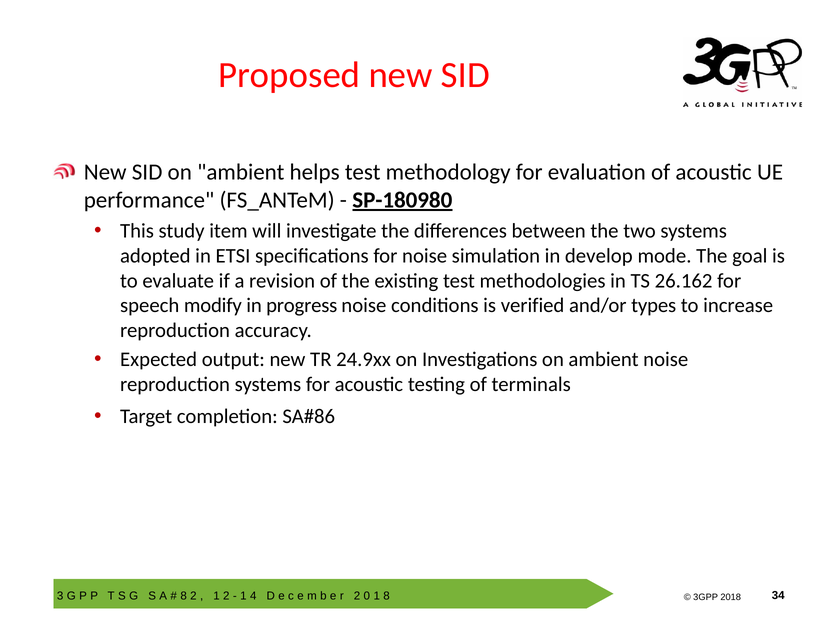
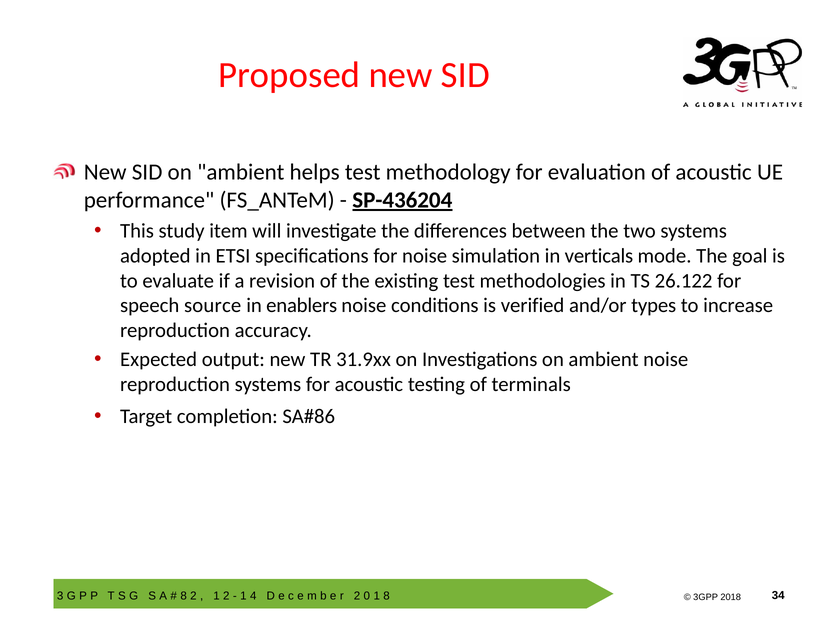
SP-180980: SP-180980 -> SP-436204
develop: develop -> verticals
26.162: 26.162 -> 26.122
modify: modify -> source
progress: progress -> enablers
24.9xx: 24.9xx -> 31.9xx
